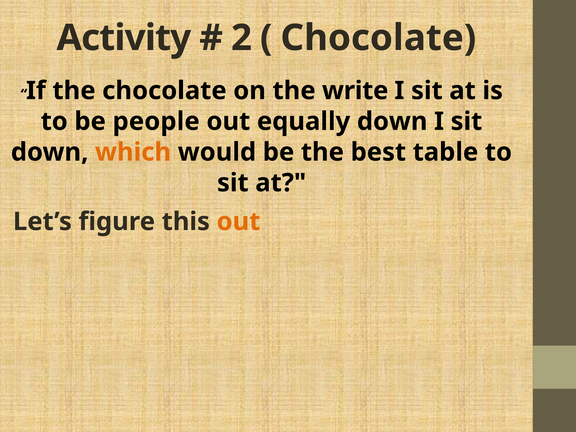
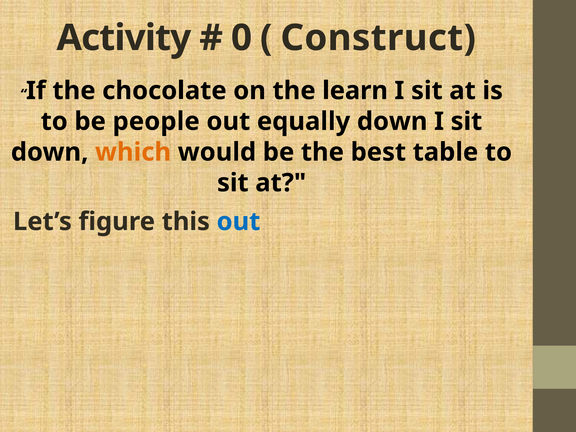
2: 2 -> 0
Chocolate at (378, 38): Chocolate -> Construct
write: write -> learn
out at (238, 222) colour: orange -> blue
